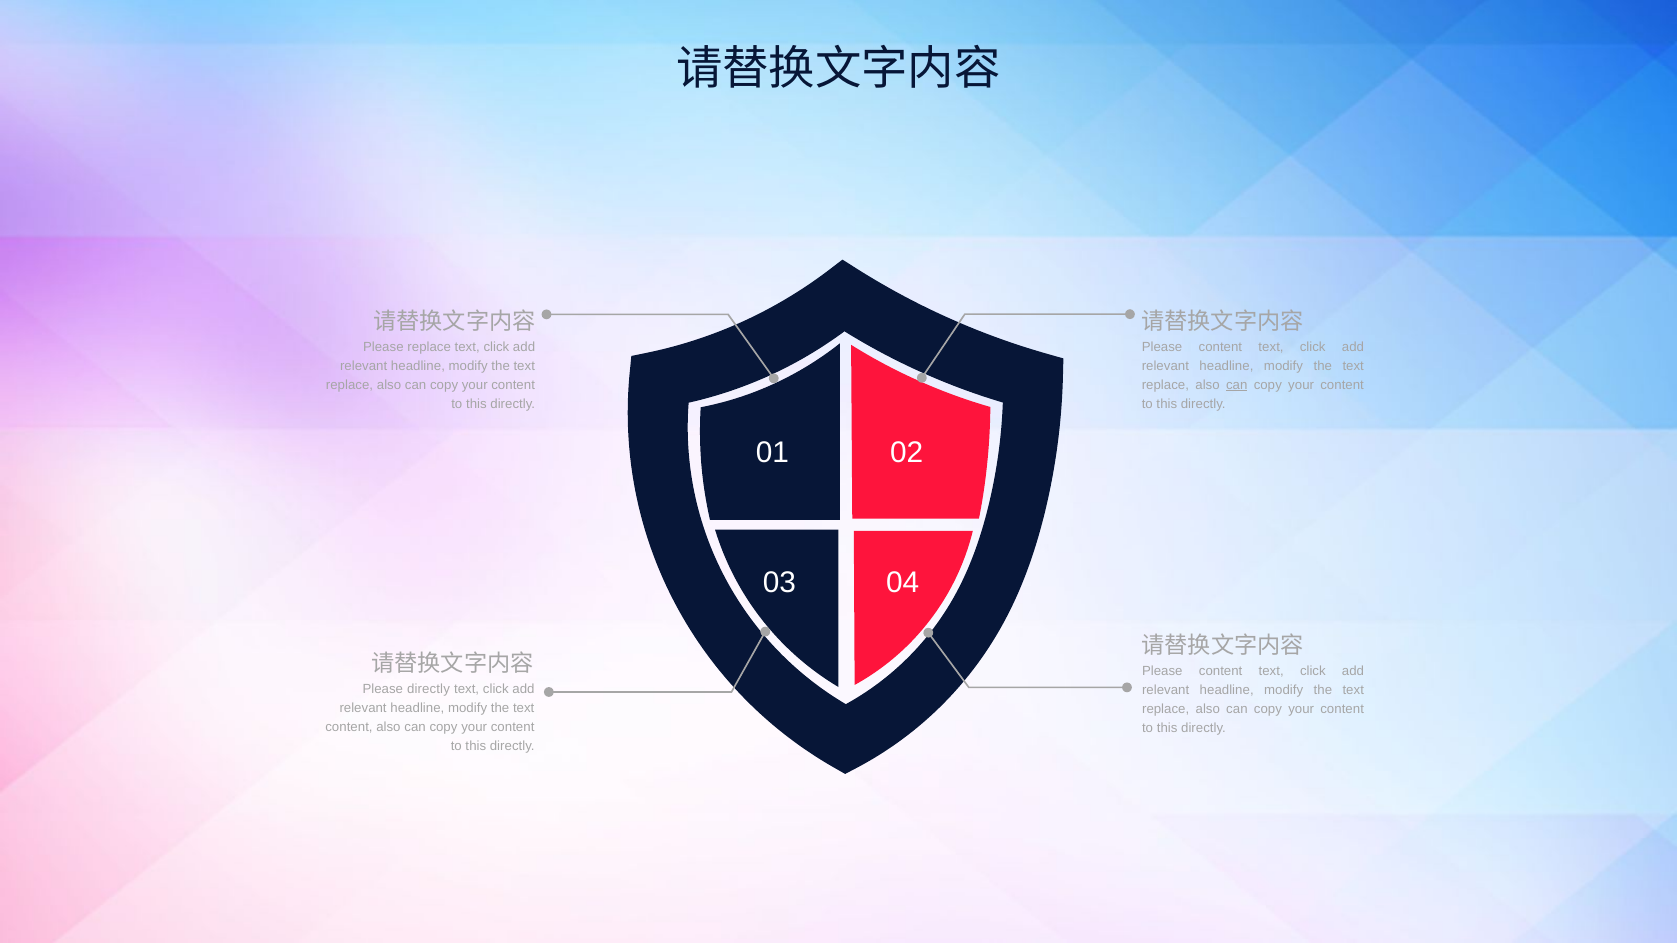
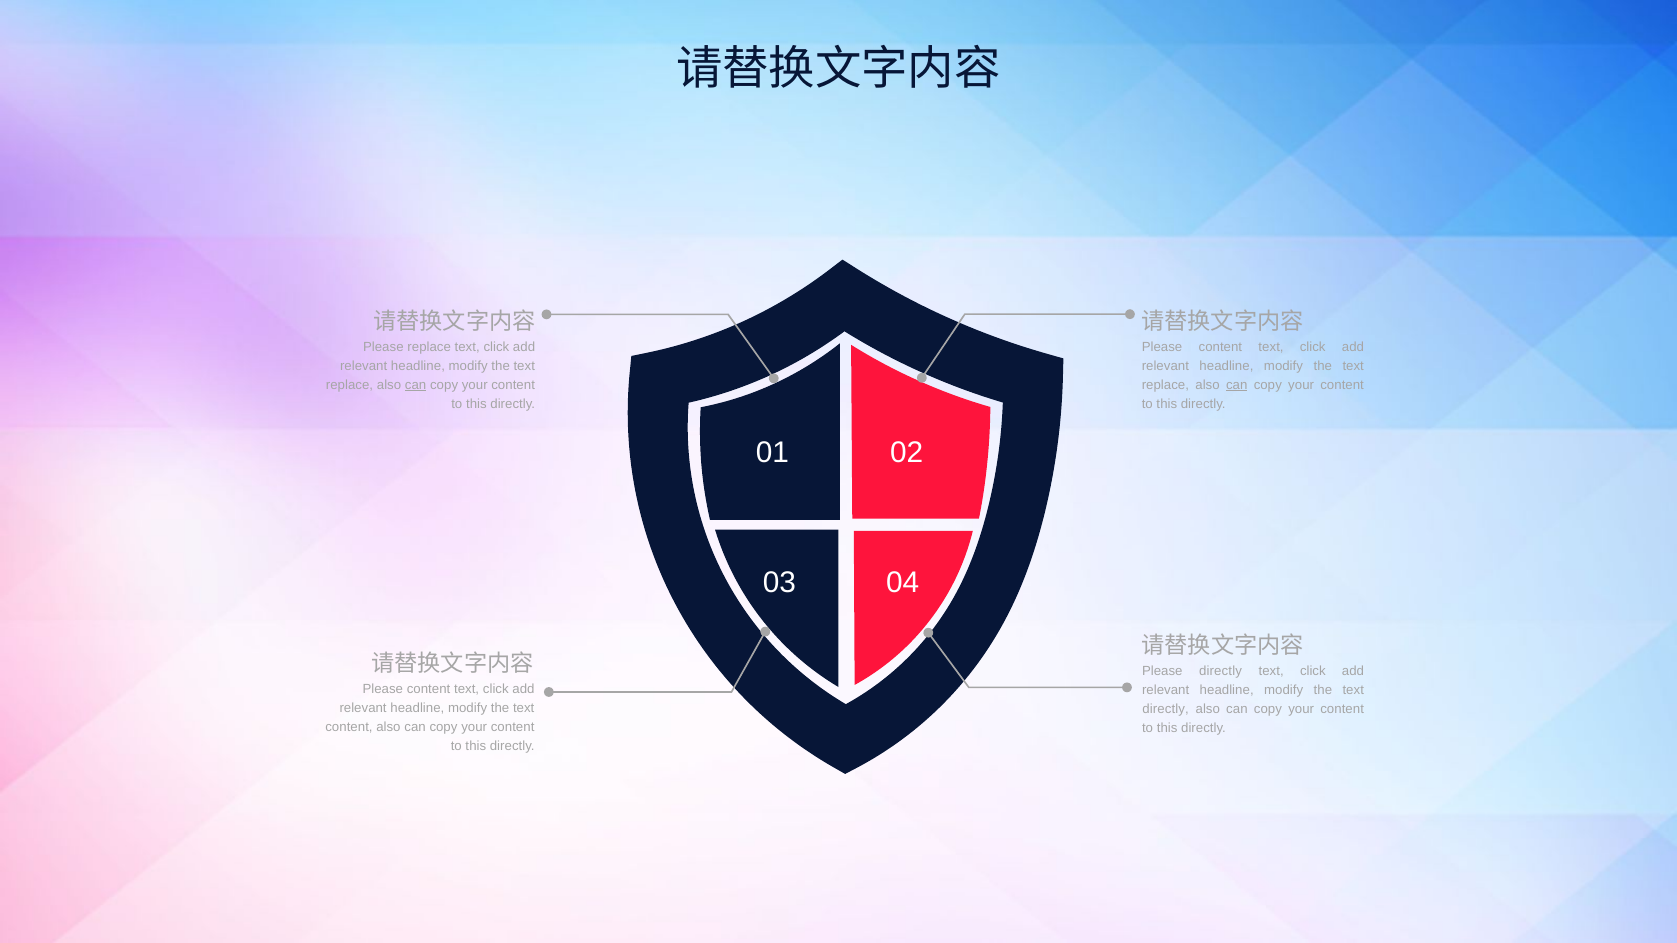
can at (416, 385) underline: none -> present
content at (1221, 671): content -> directly
directly at (429, 689): directly -> content
replace at (1166, 709): replace -> directly
